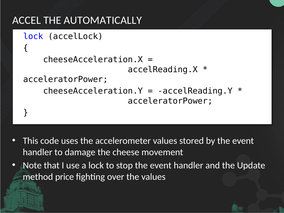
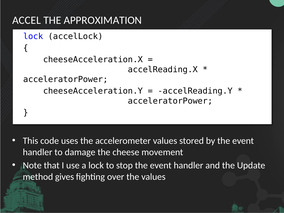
AUTOMATICALLY: AUTOMATICALLY -> APPROXIMATION
price: price -> gives
